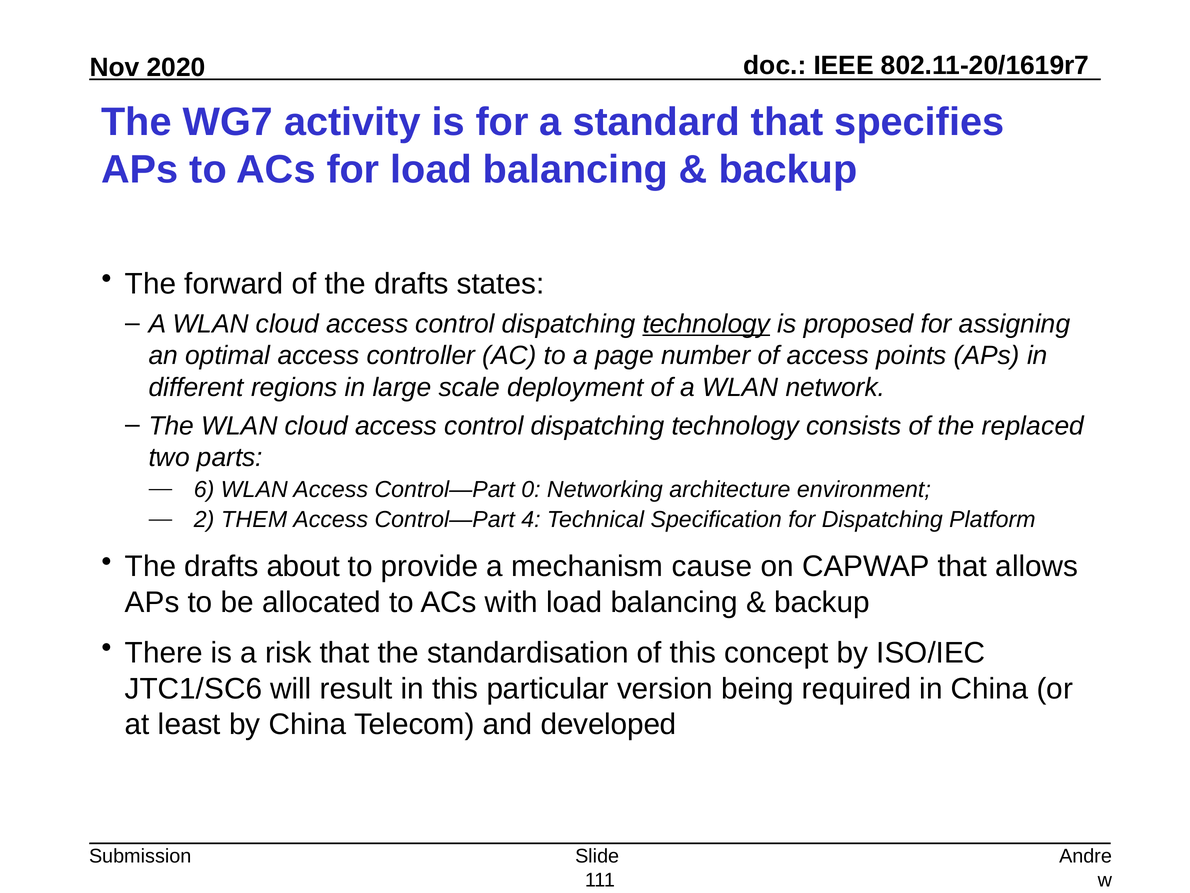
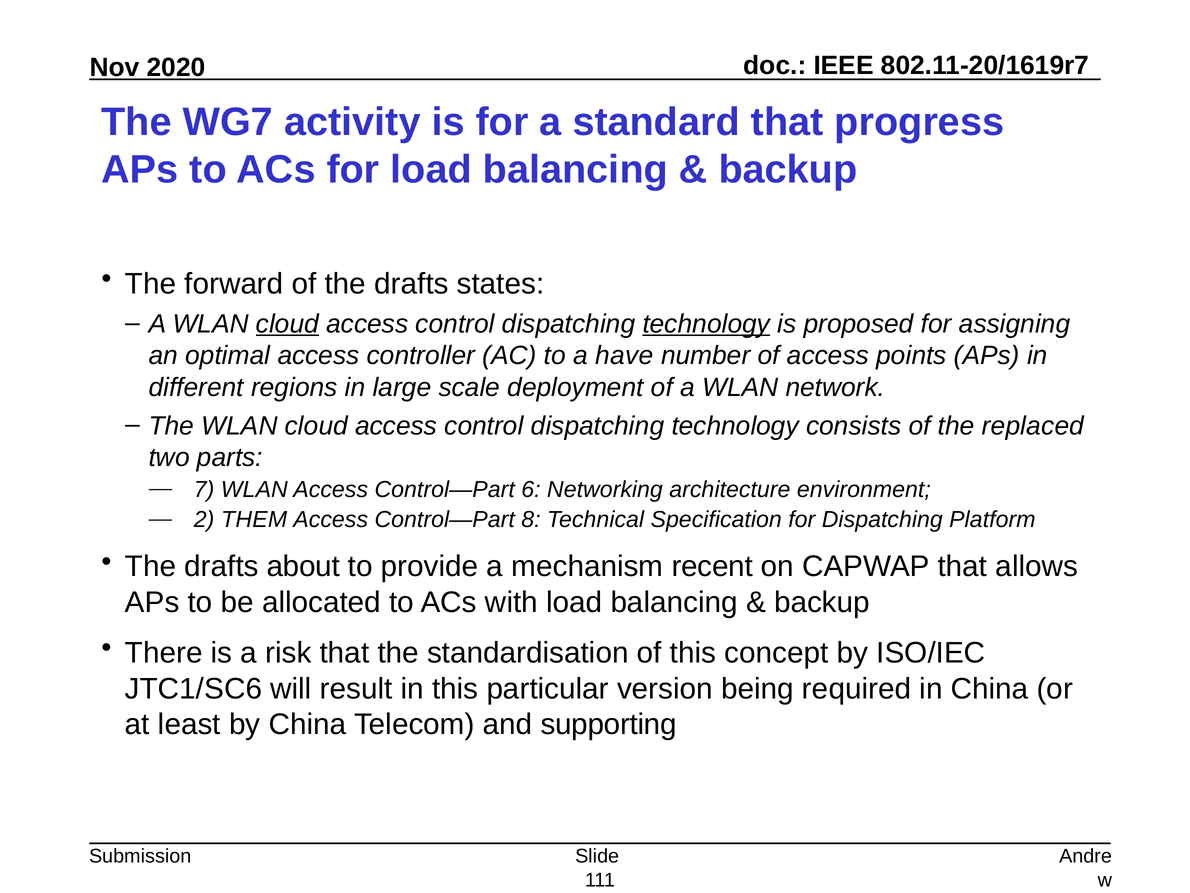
specifies: specifies -> progress
cloud at (287, 324) underline: none -> present
page: page -> have
6: 6 -> 7
0: 0 -> 6
4: 4 -> 8
cause: cause -> recent
developed: developed -> supporting
